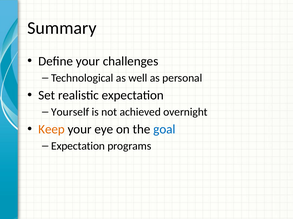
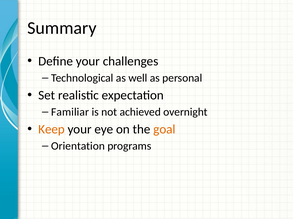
Yourself: Yourself -> Familiar
goal colour: blue -> orange
Expectation at (78, 147): Expectation -> Orientation
